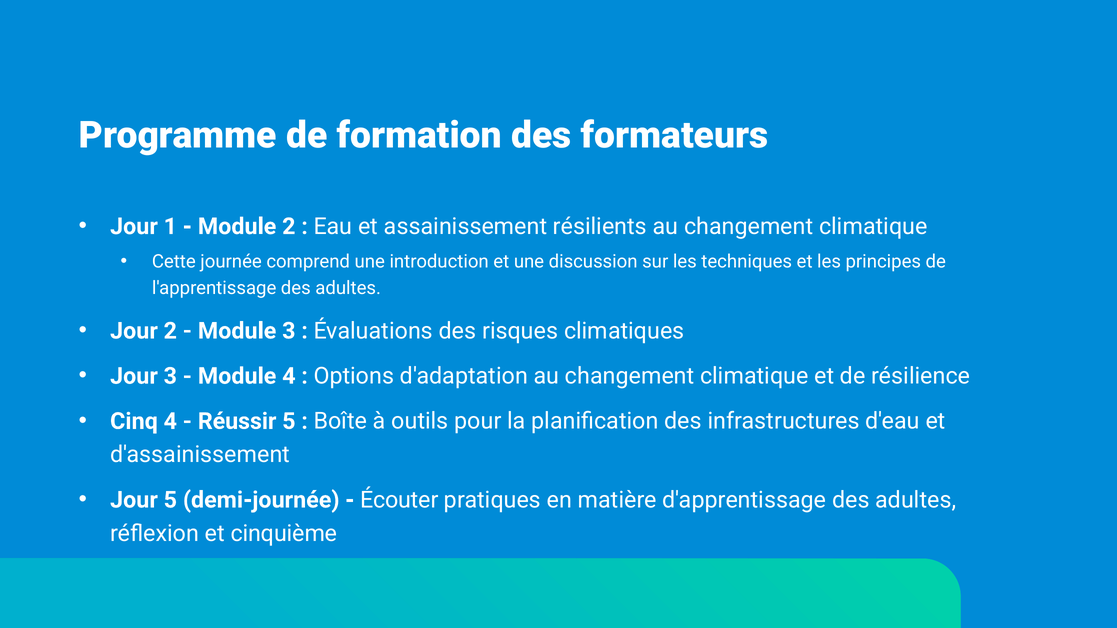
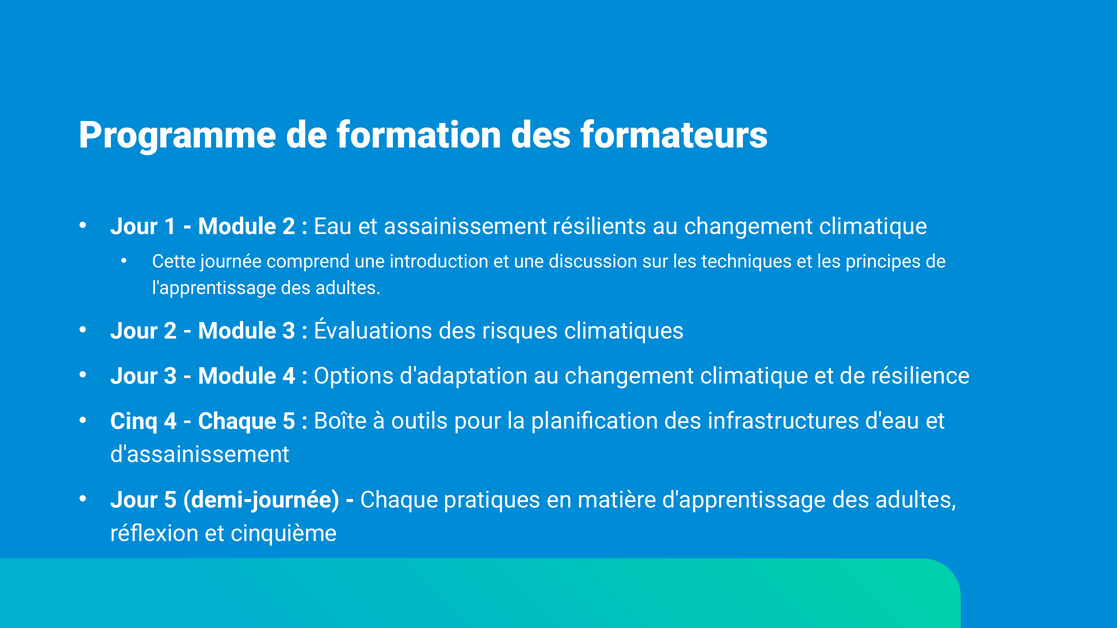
Réussir at (237, 421): Réussir -> Chaque
Écouter at (399, 500): Écouter -> Chaque
